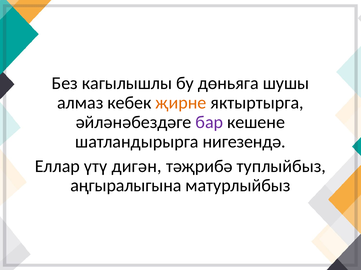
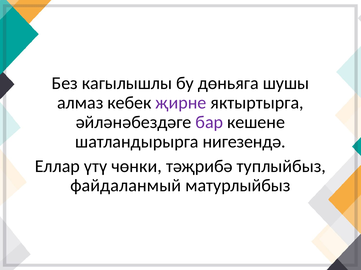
җирне colour: orange -> purple
дигән: дигән -> чөнки
аңгыралыгына: аңгыралыгына -> файдаланмый
